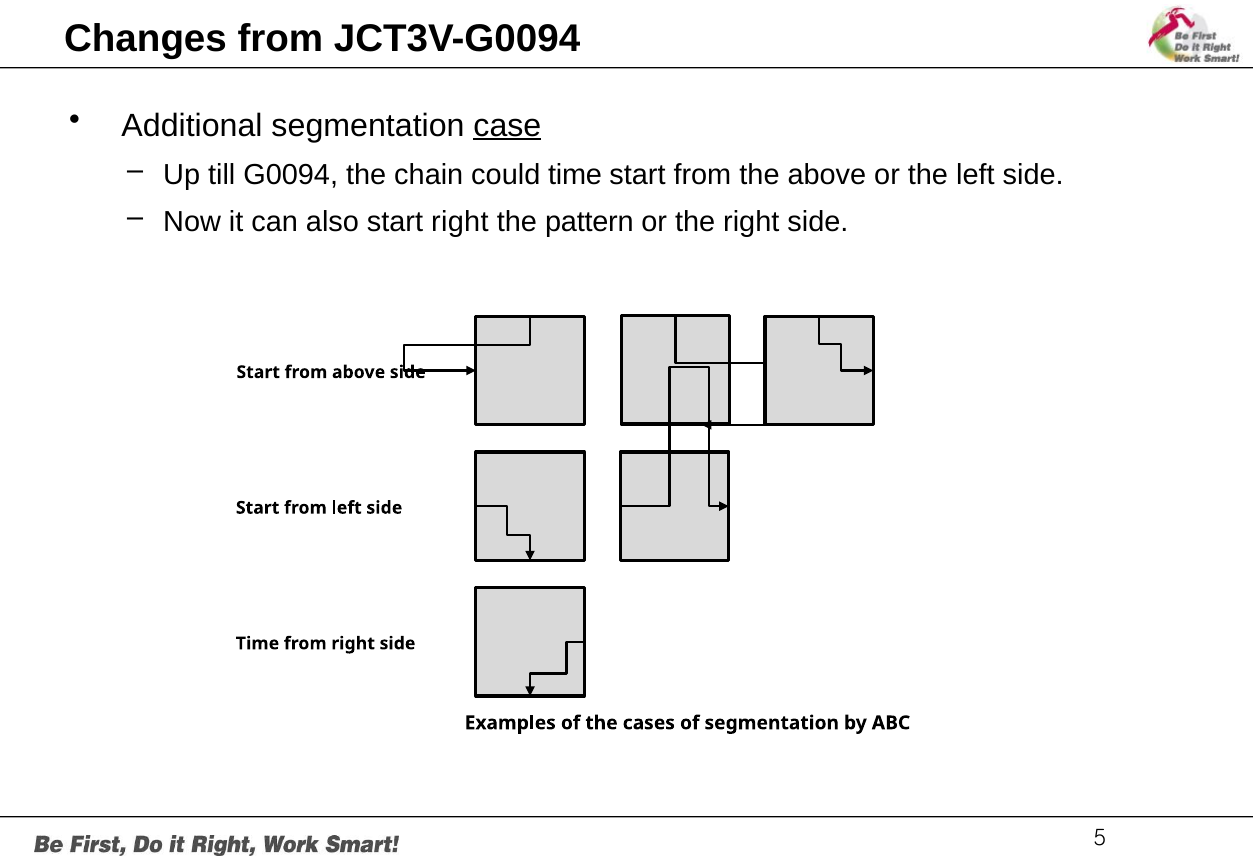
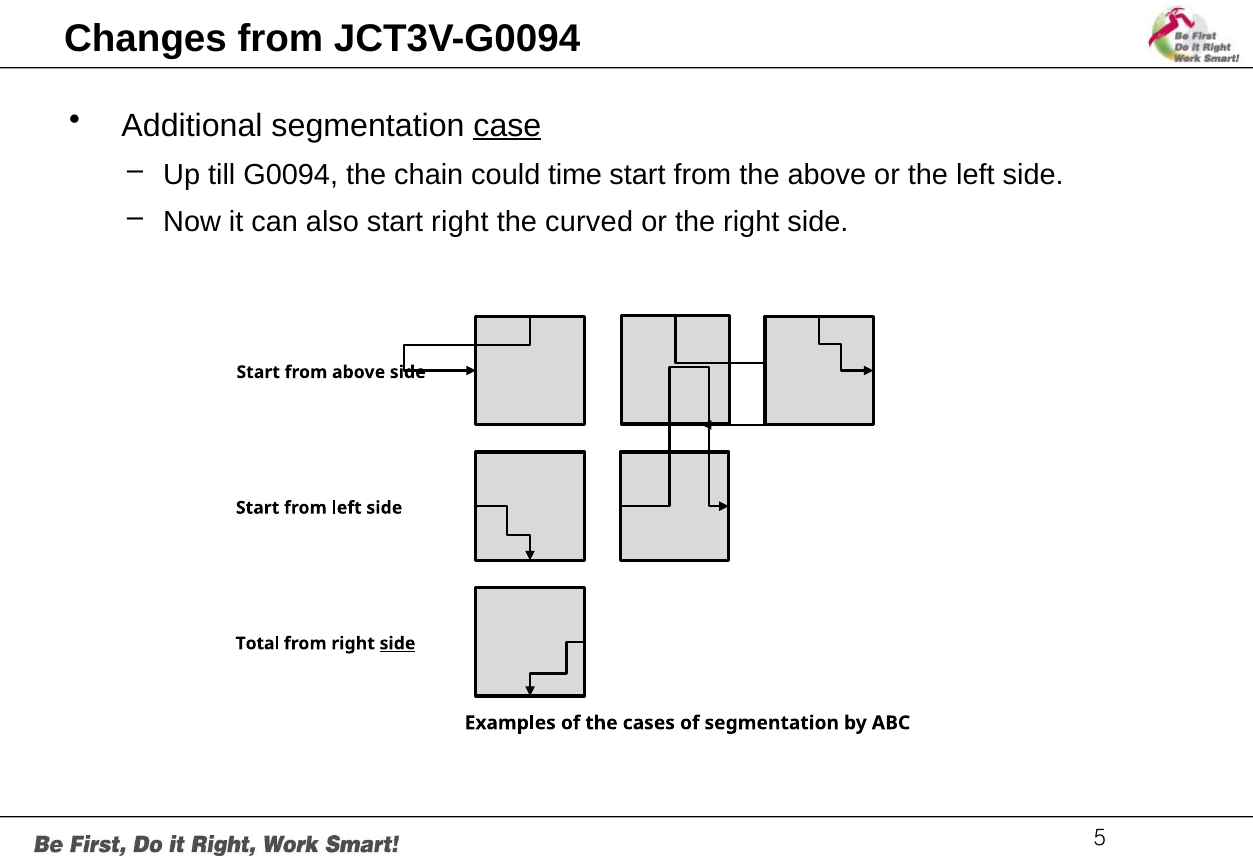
pattern: pattern -> curved
Time at (257, 643): Time -> Total
side at (397, 643) underline: none -> present
